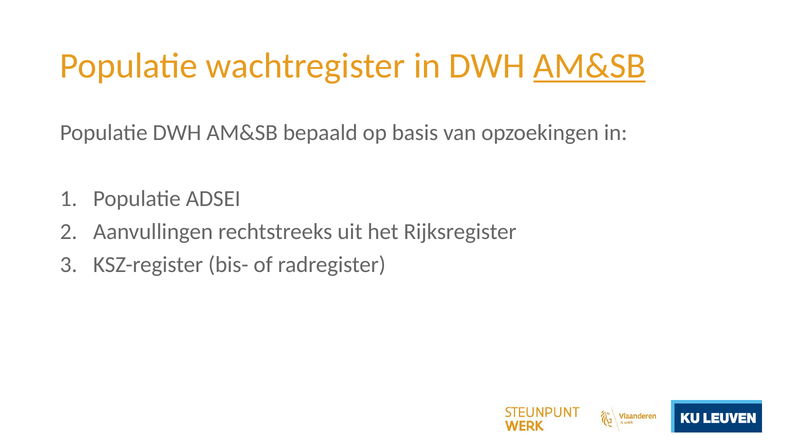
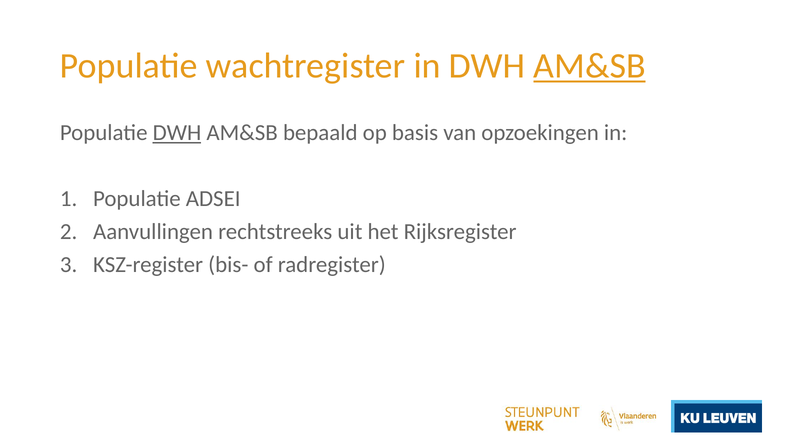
DWH at (177, 133) underline: none -> present
